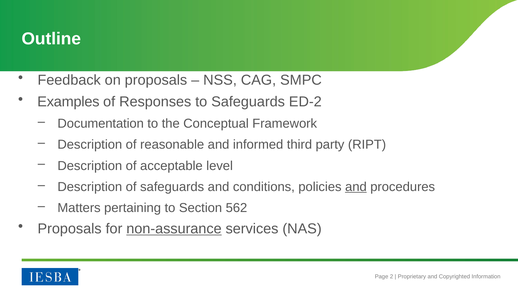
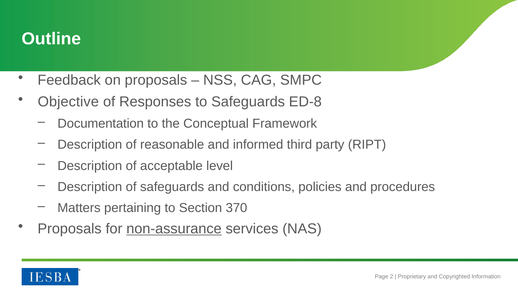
Examples: Examples -> Objective
ED-2: ED-2 -> ED-8
and at (356, 187) underline: present -> none
562: 562 -> 370
